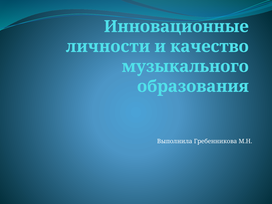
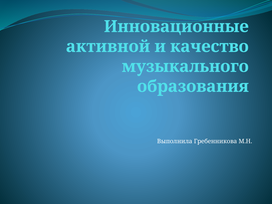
личности: личности -> активной
